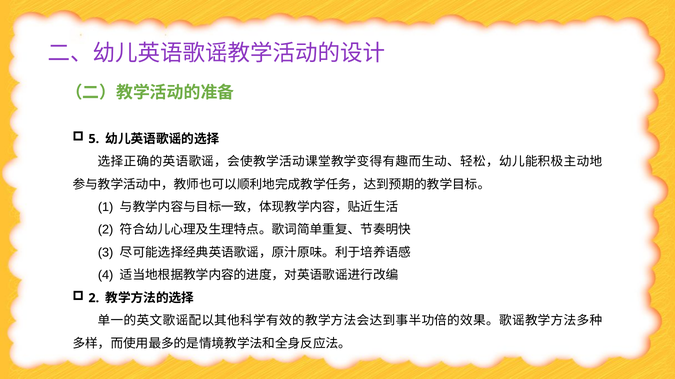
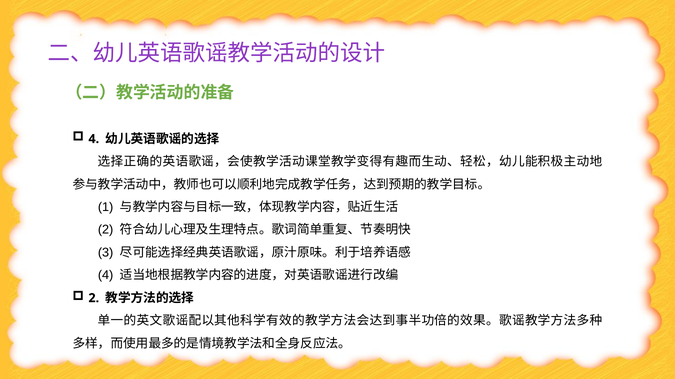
5 at (94, 139): 5 -> 4
